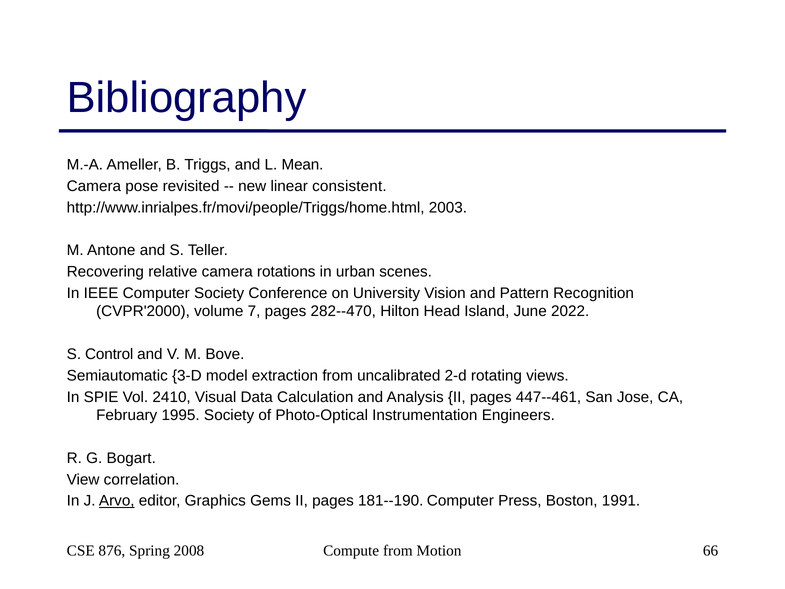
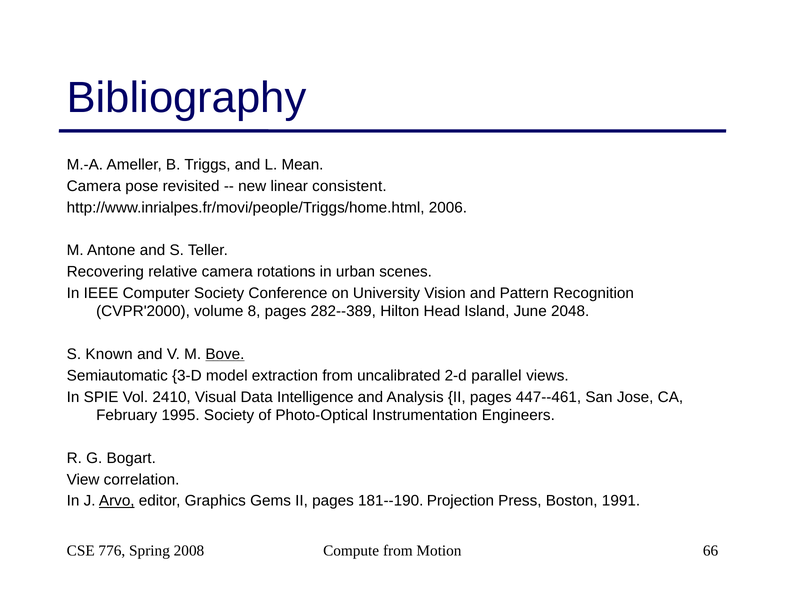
2003: 2003 -> 2006
7: 7 -> 8
282--470: 282--470 -> 282--389
2022: 2022 -> 2048
Control: Control -> Known
Bove underline: none -> present
rotating: rotating -> parallel
Calculation: Calculation -> Intelligence
181--190 Computer: Computer -> Projection
876: 876 -> 776
